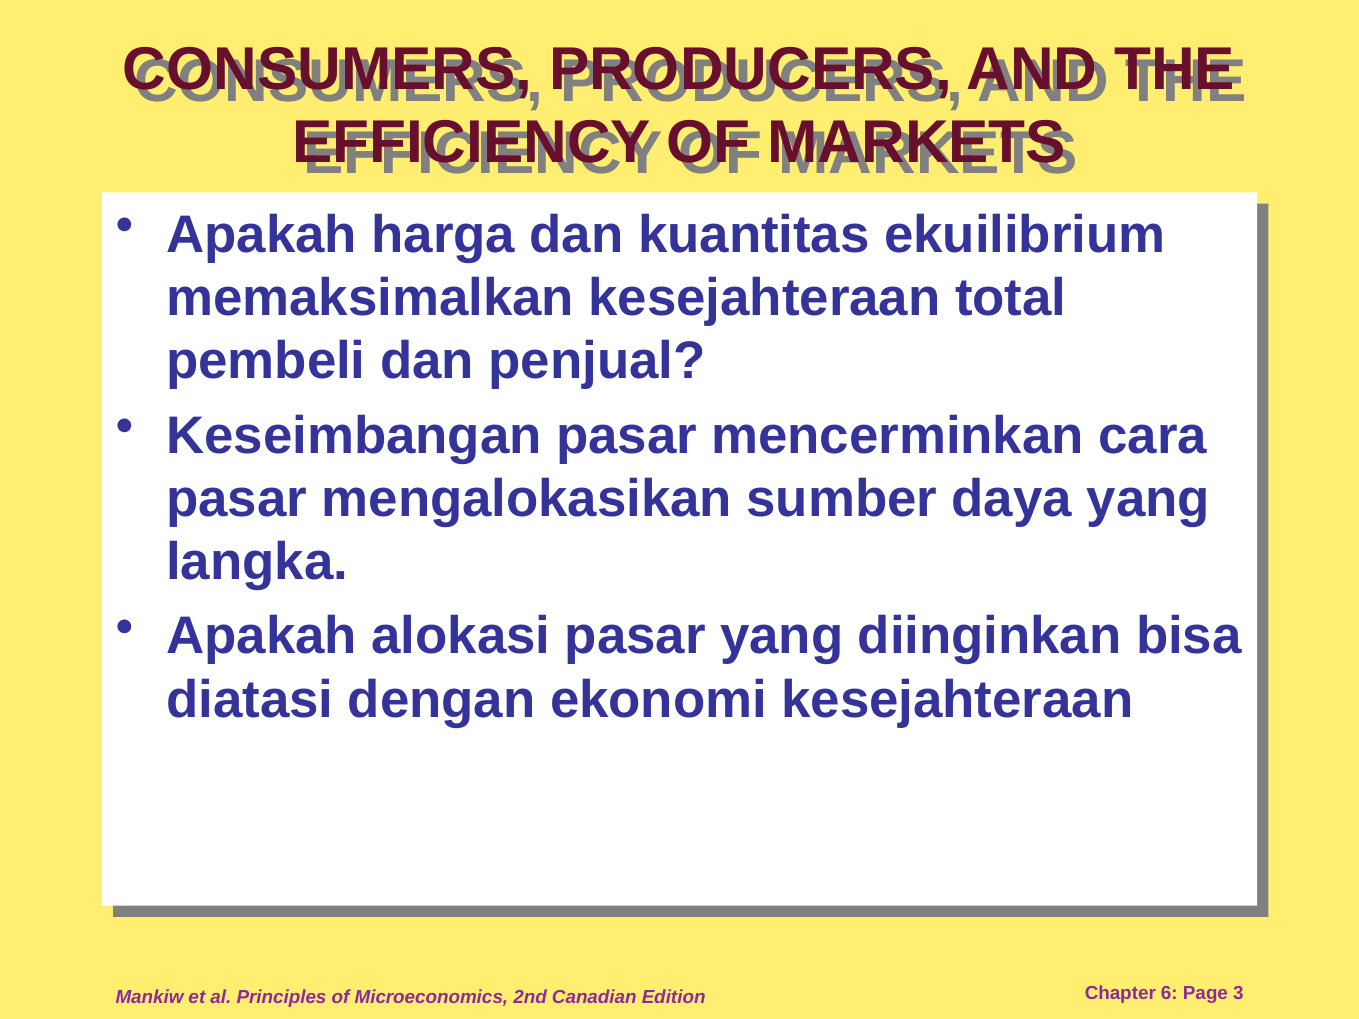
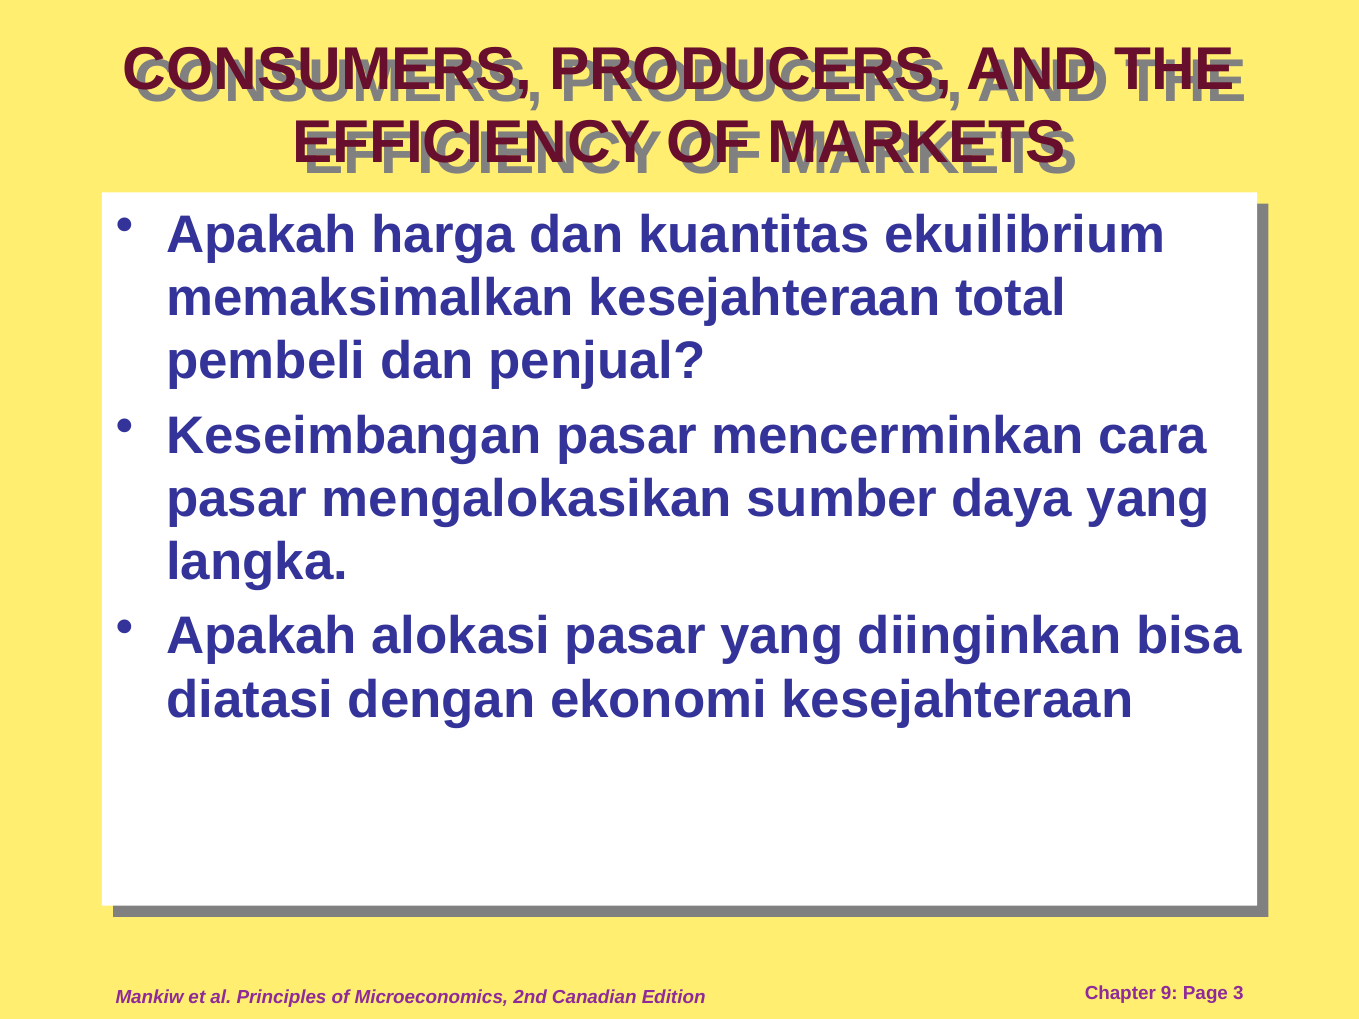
6: 6 -> 9
